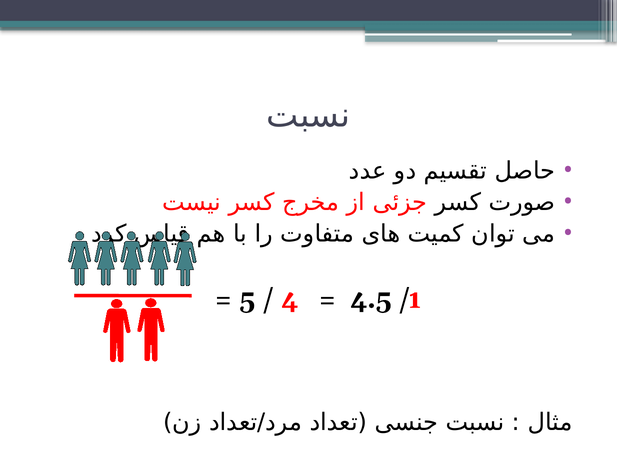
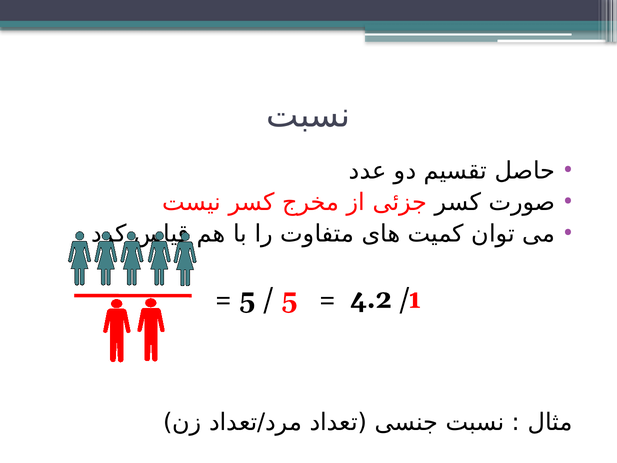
4 at (290, 299): 4 -> 5
4.5: 4.5 -> 4.2
